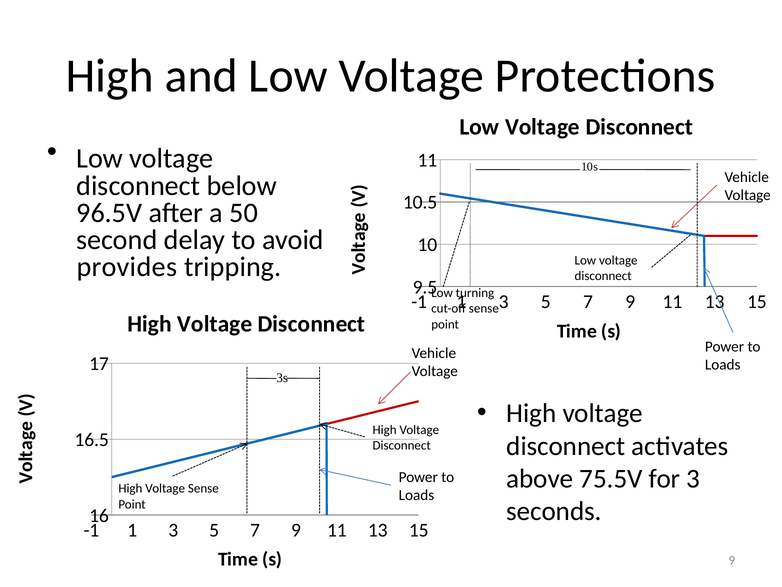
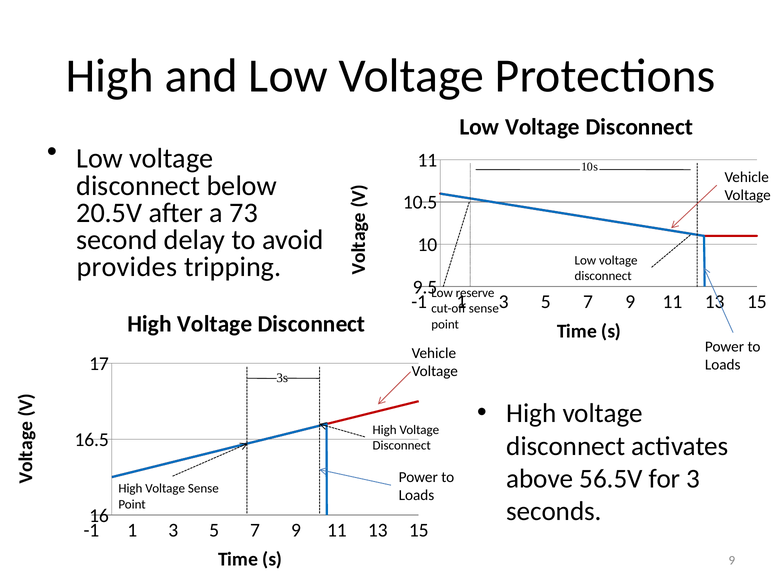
96.5V: 96.5V -> 20.5V
50: 50 -> 73
turning: turning -> reserve
75.5V: 75.5V -> 56.5V
